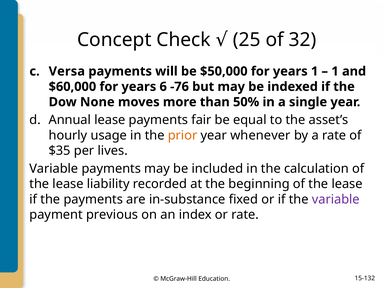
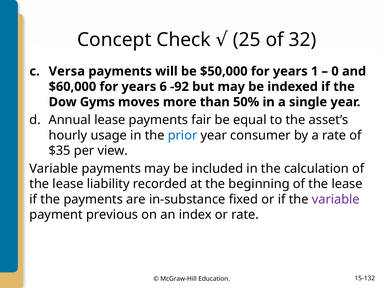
1 at (335, 71): 1 -> 0
-76: -76 -> -92
None: None -> Gyms
prior colour: orange -> blue
whenever: whenever -> consumer
lives: lives -> view
